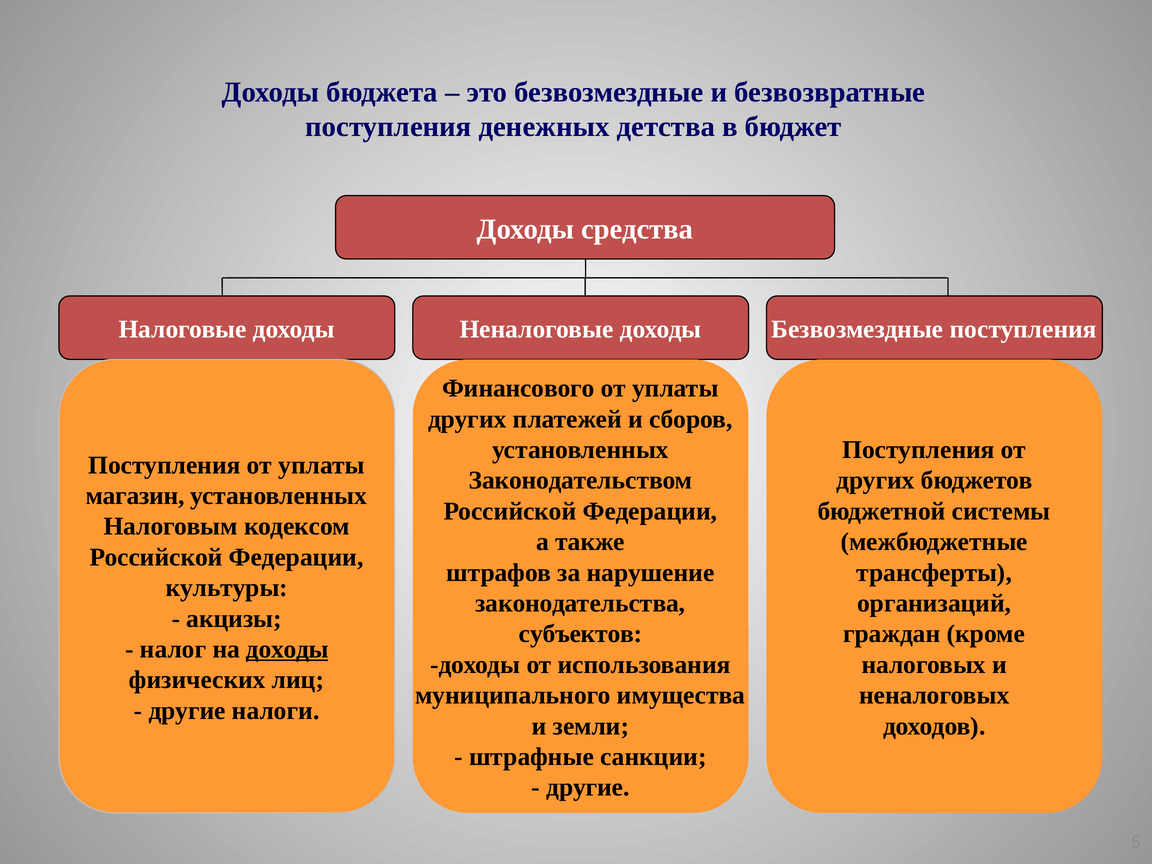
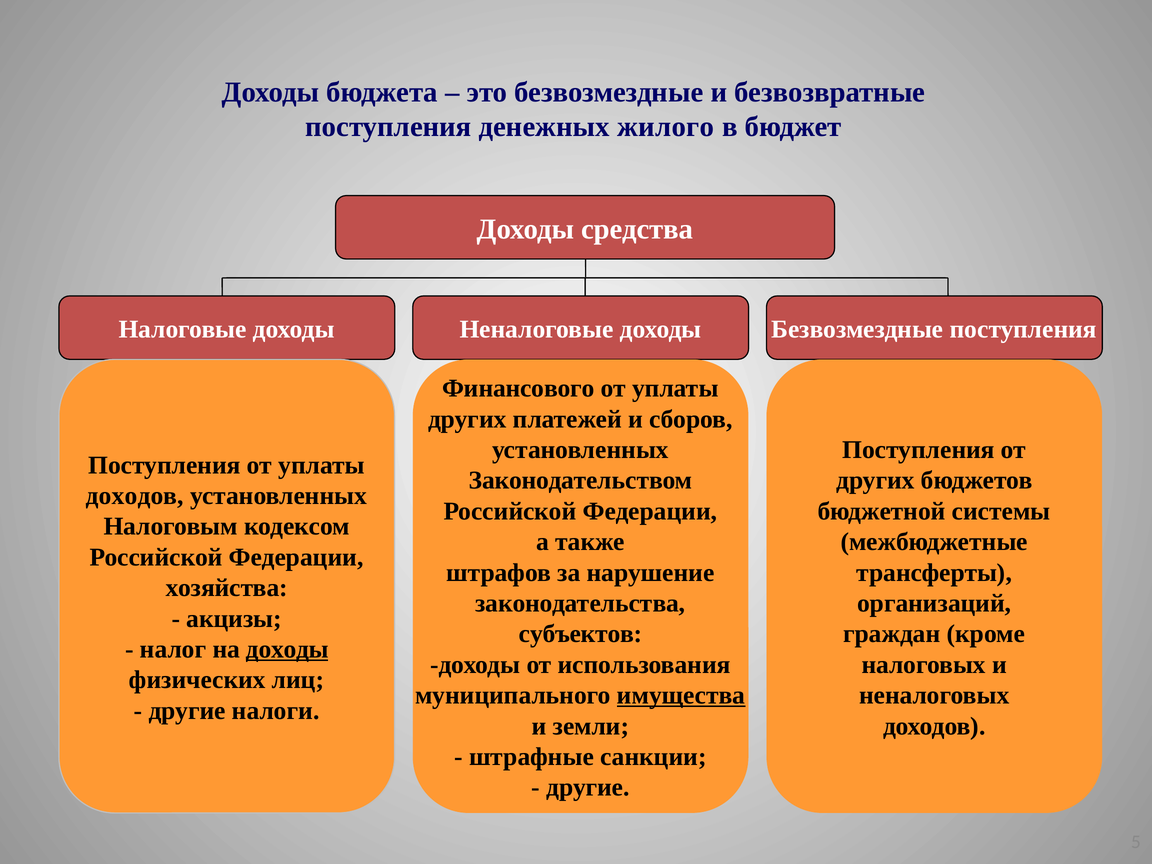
детства: детства -> жилого
магазин at (135, 496): магазин -> доходов
культуры: культуры -> хозяйства
имущества underline: none -> present
